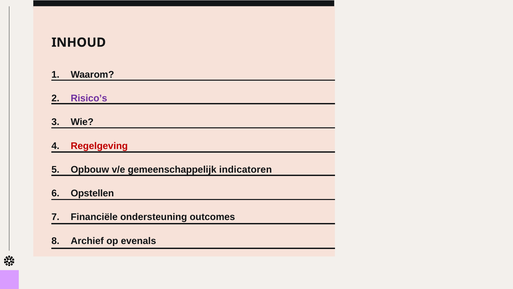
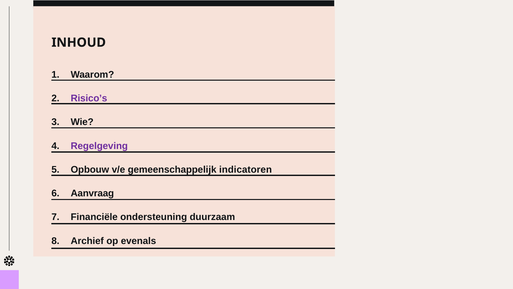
Regelgeving colour: red -> purple
Opstellen: Opstellen -> Aanvraag
outcomes: outcomes -> duurzaam
